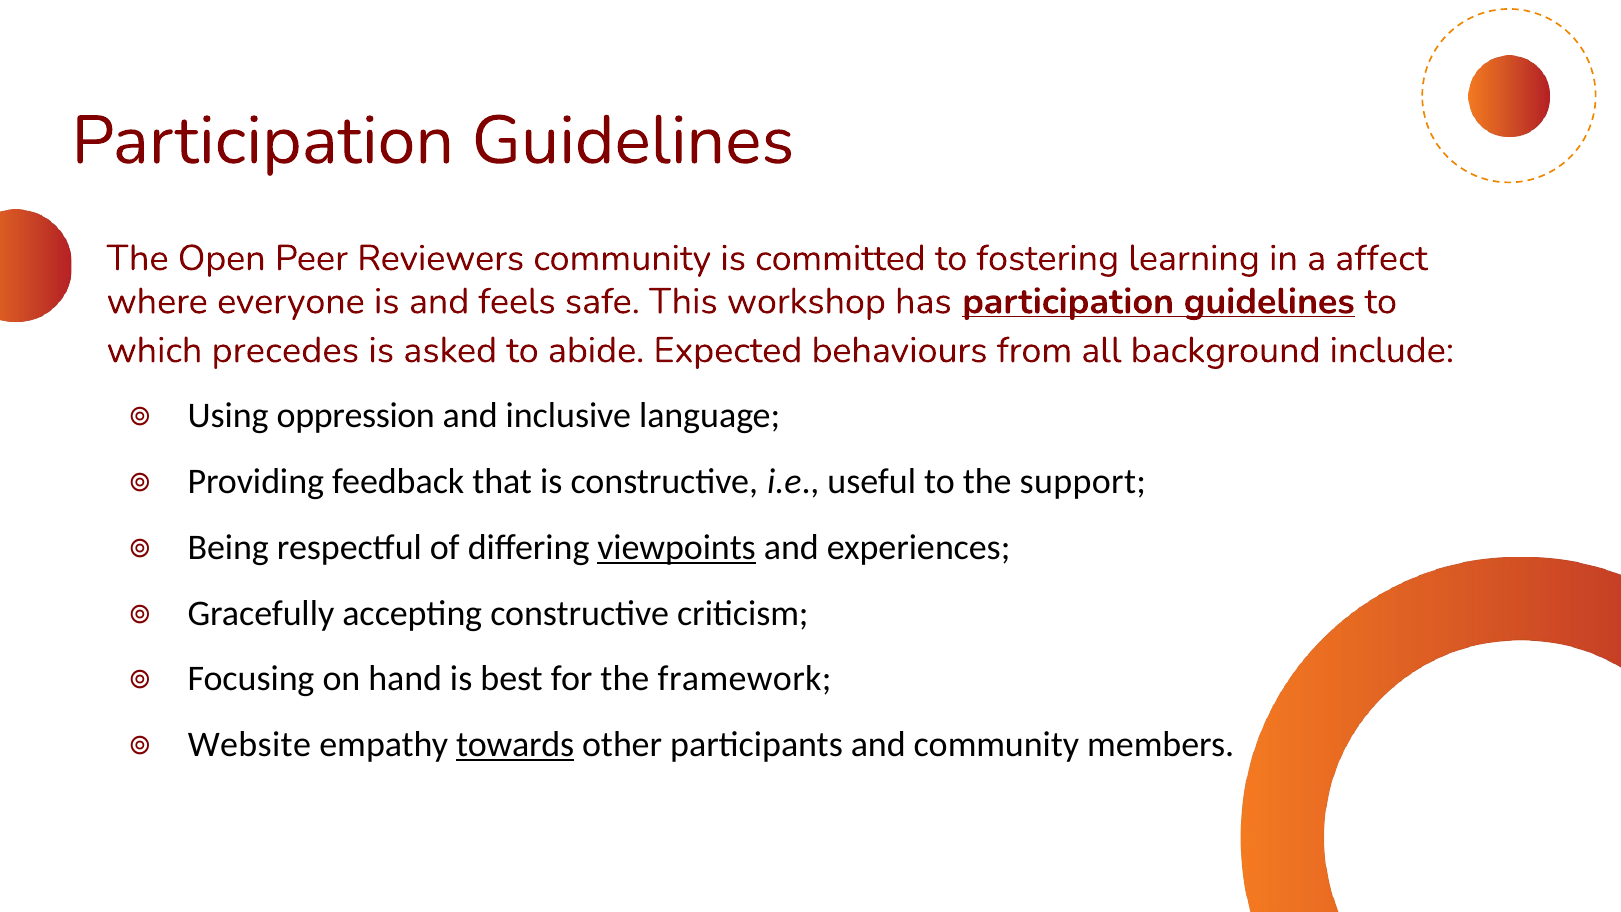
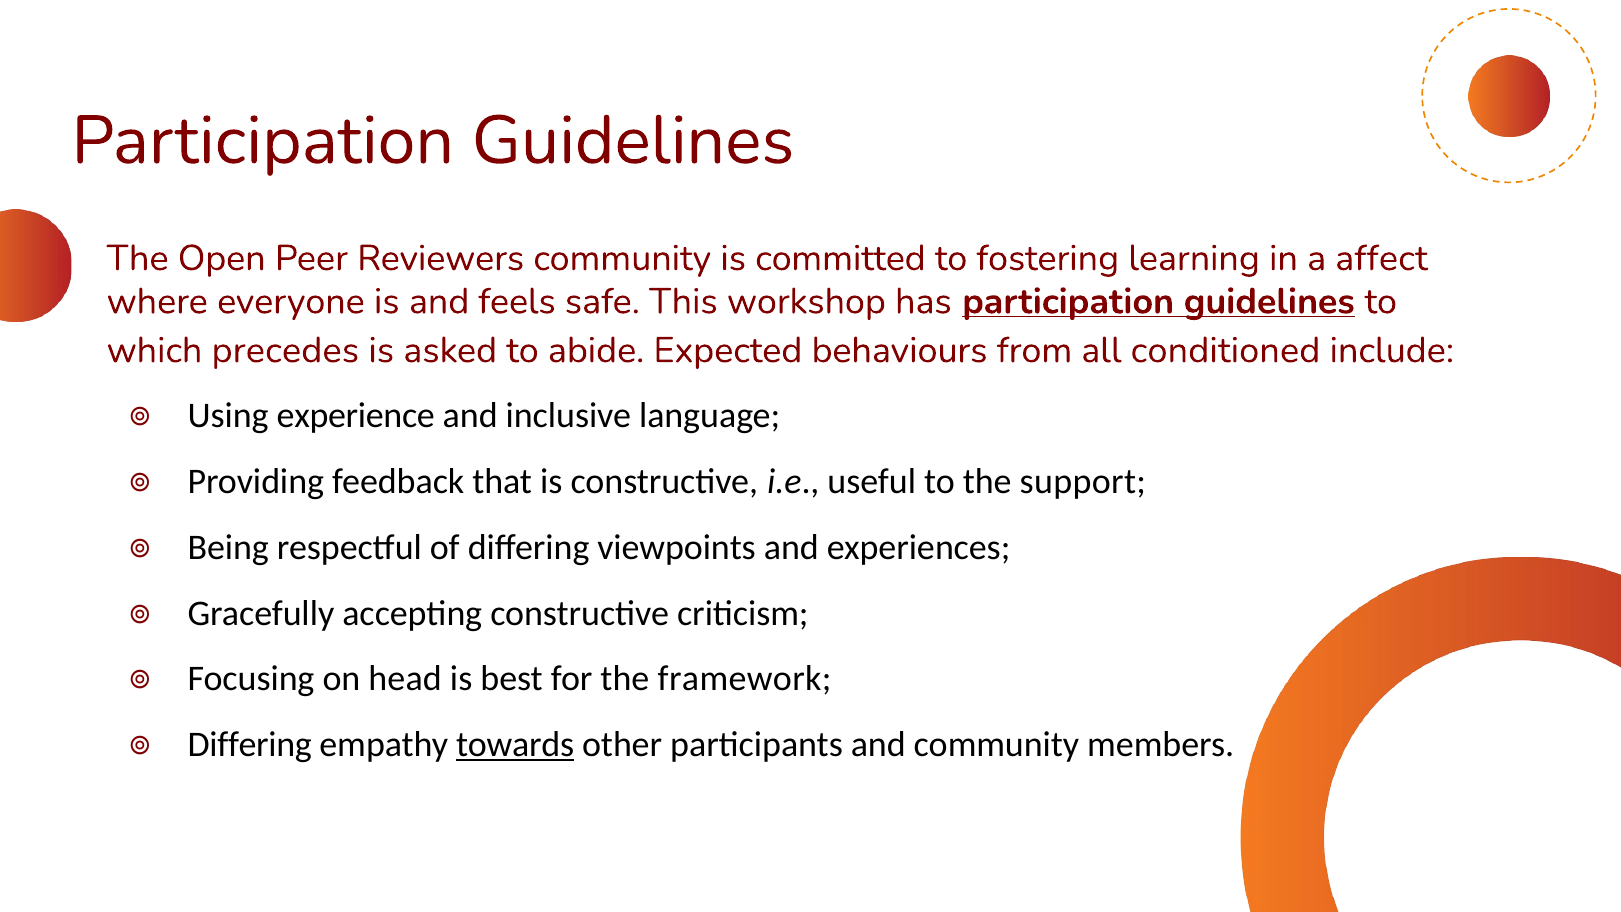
background: background -> conditioned
oppression: oppression -> experience
viewpoints underline: present -> none
hand: hand -> head
Website at (249, 745): Website -> Differing
